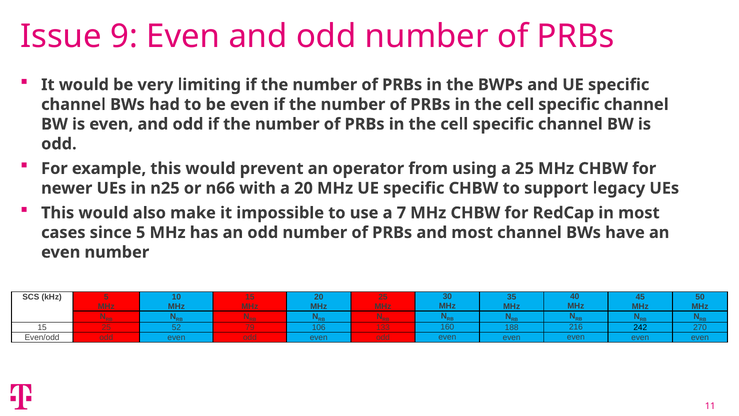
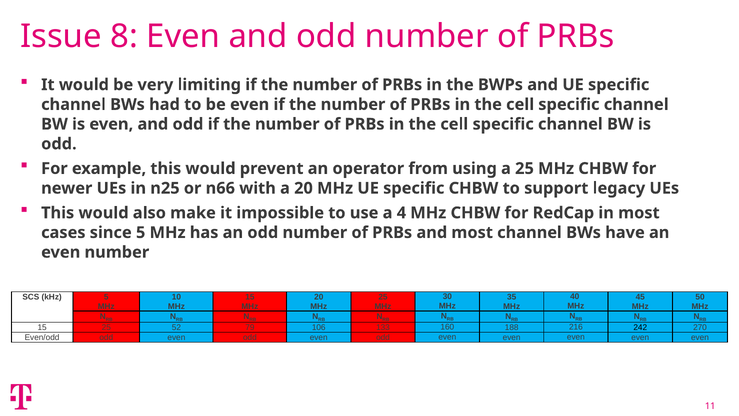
9: 9 -> 8
7: 7 -> 4
